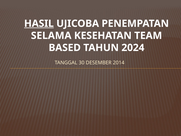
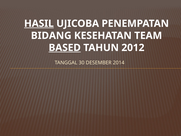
SELAMA: SELAMA -> BIDANG
BASED underline: none -> present
2024: 2024 -> 2012
